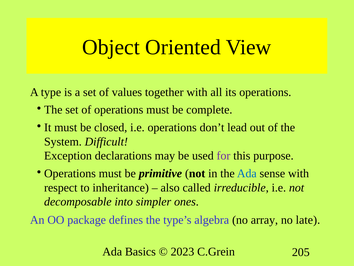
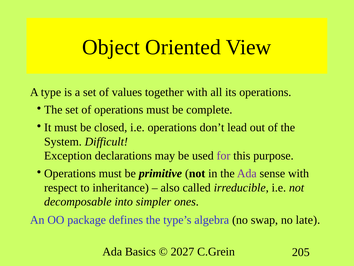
Ada at (247, 173) colour: blue -> purple
array: array -> swap
2023: 2023 -> 2027
